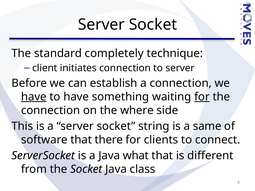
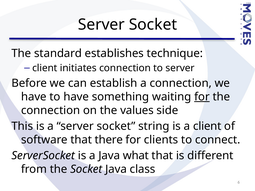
completely: completely -> establishes
have at (34, 97) underline: present -> none
where: where -> values
a same: same -> client
